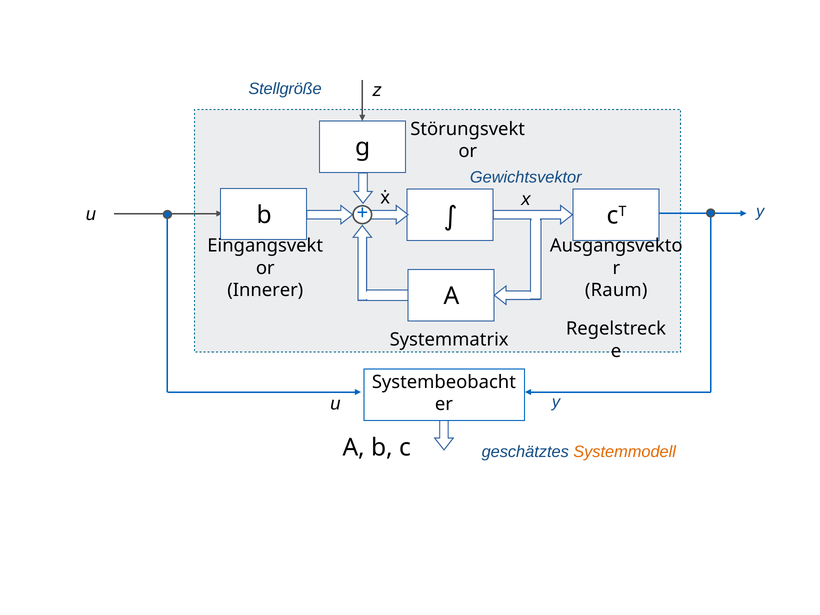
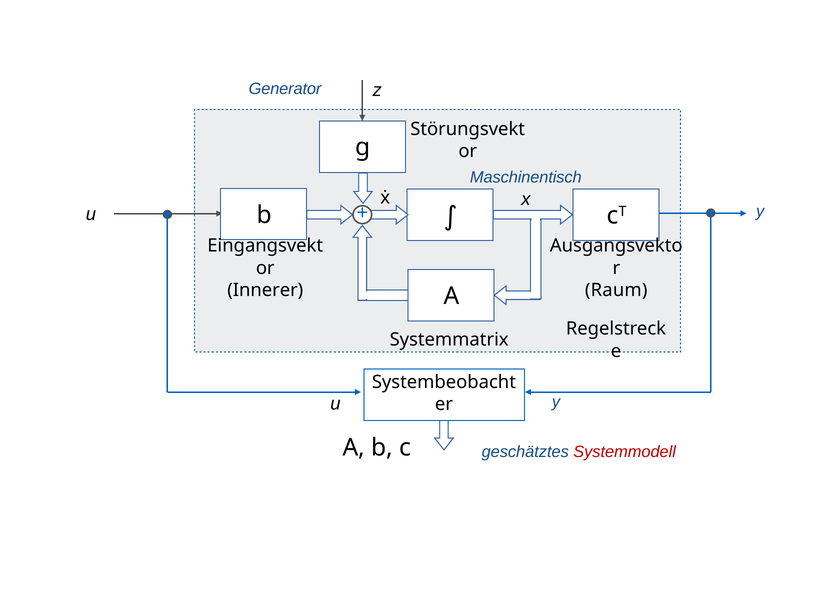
Stellgröße: Stellgröße -> Generator
Gewichtsvektor: Gewichtsvektor -> Maschinentisch
Systemmodell colour: orange -> red
